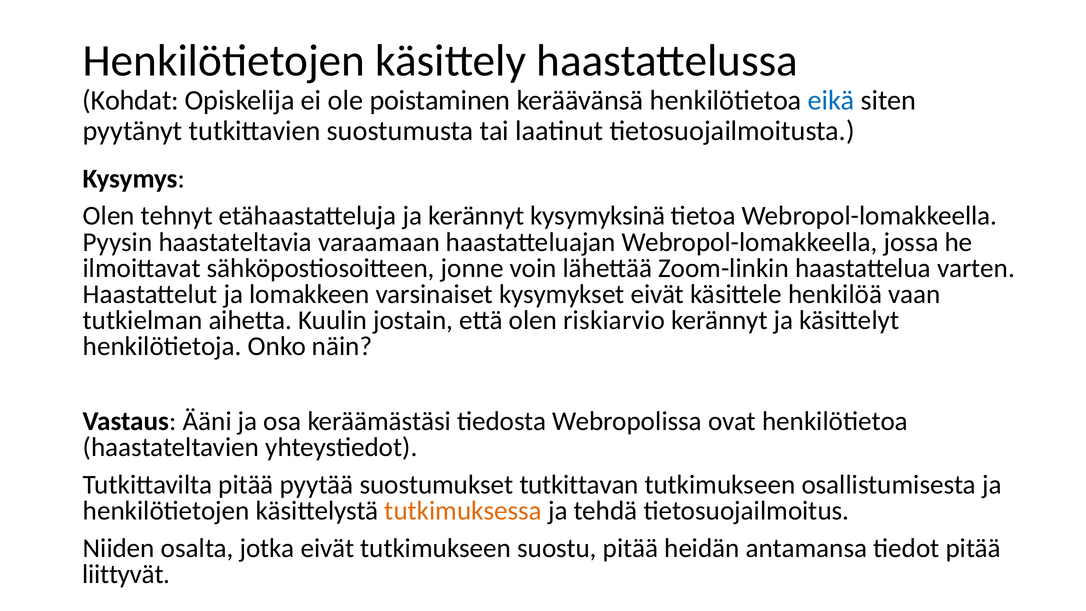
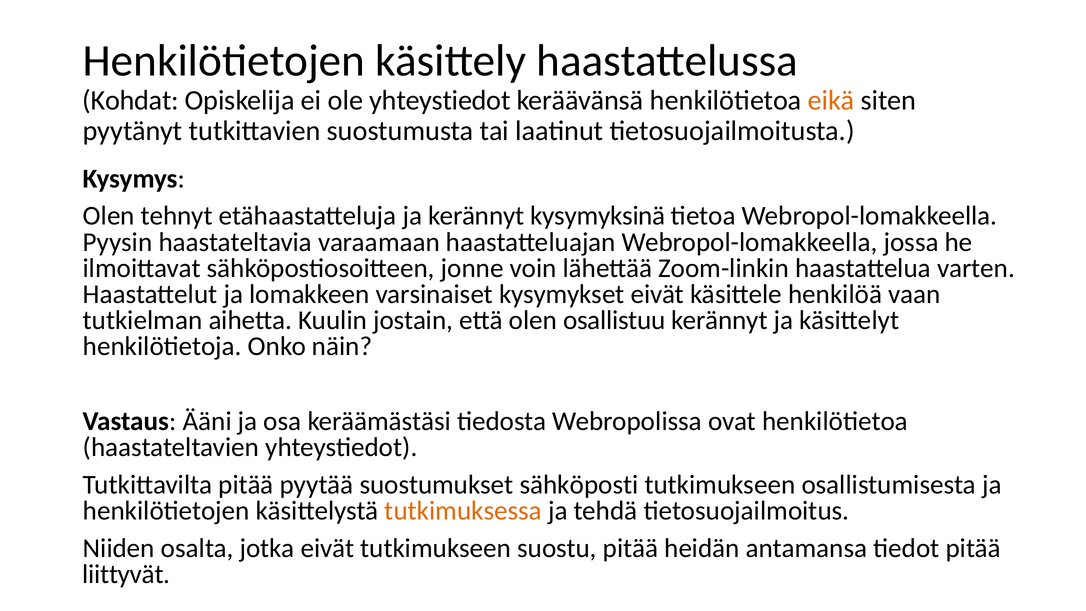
ole poistaminen: poistaminen -> yhteystiedot
eikä colour: blue -> orange
riskiarvio: riskiarvio -> osallistuu
tutkittavan: tutkittavan -> sähköposti
